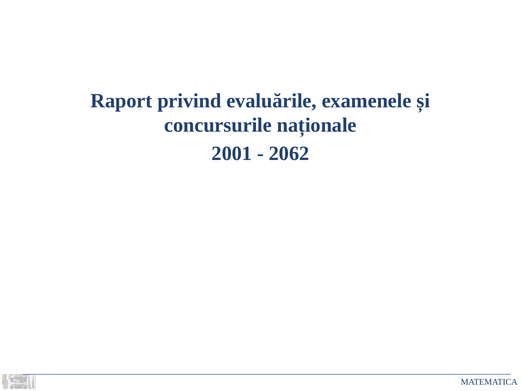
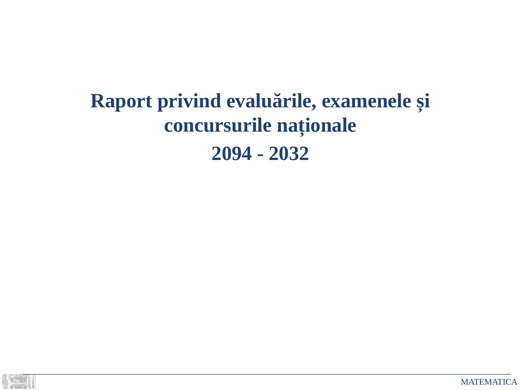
2001: 2001 -> 2094
2062: 2062 -> 2032
